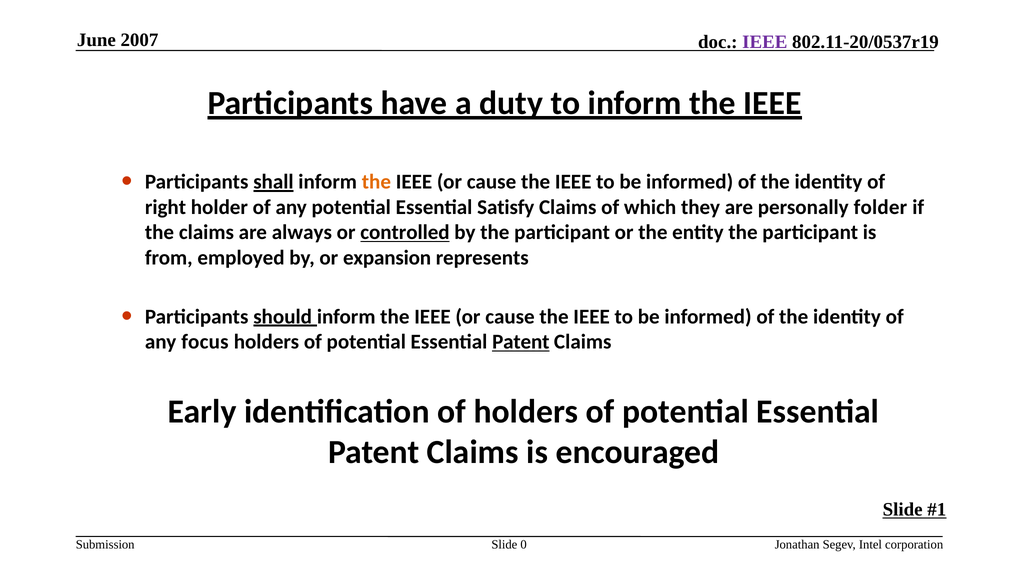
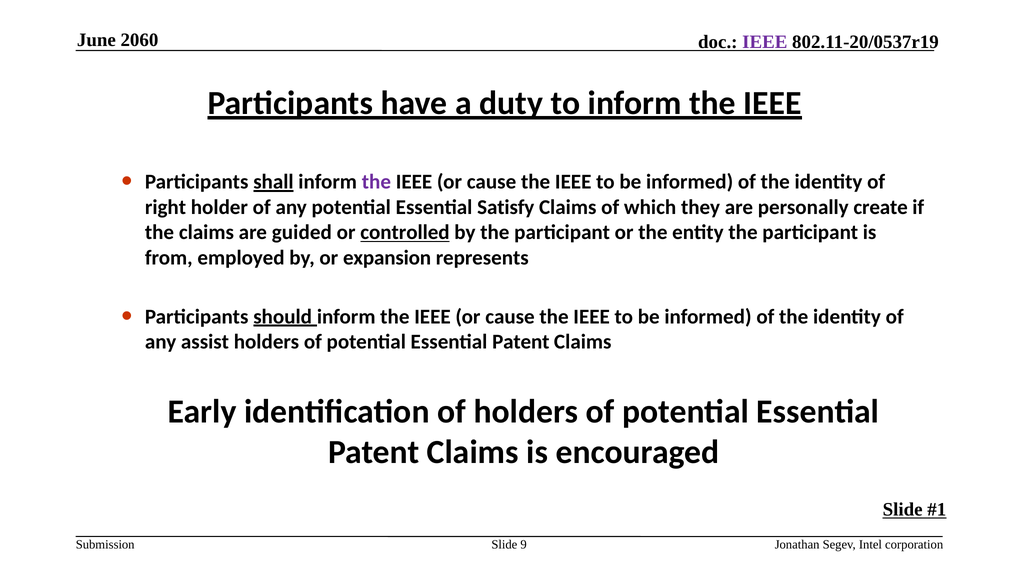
2007: 2007 -> 2060
the at (376, 182) colour: orange -> purple
folder: folder -> create
always: always -> guided
focus: focus -> assist
Patent at (521, 342) underline: present -> none
0: 0 -> 9
